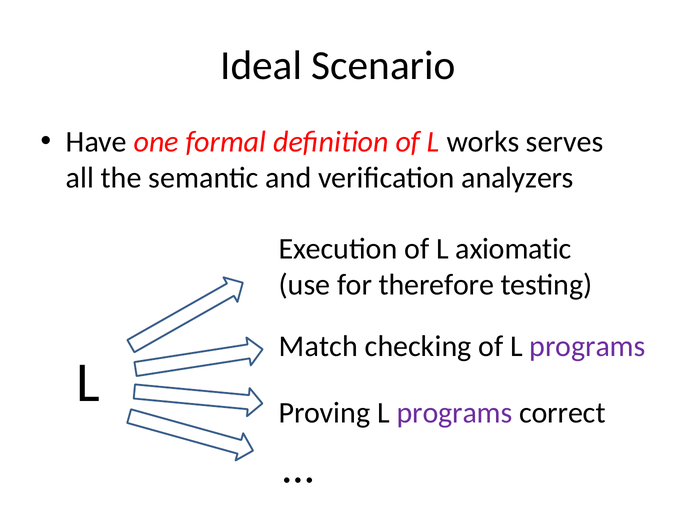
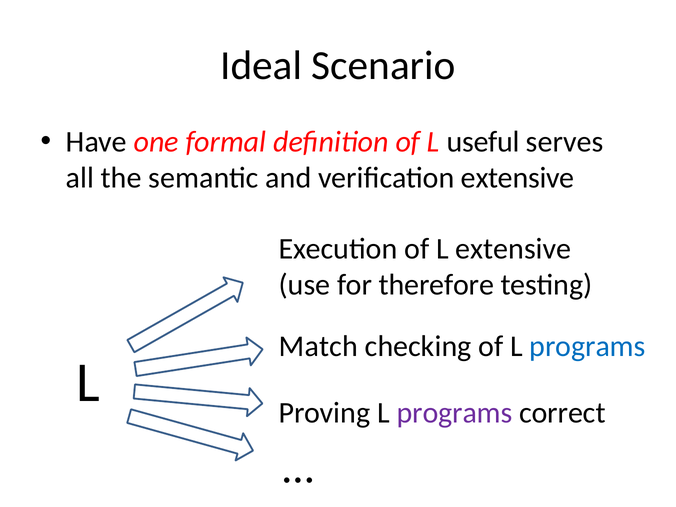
works: works -> useful
verification analyzers: analyzers -> extensive
L axiomatic: axiomatic -> extensive
programs at (587, 346) colour: purple -> blue
